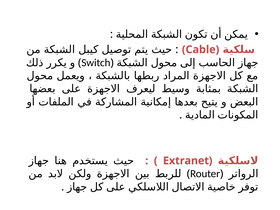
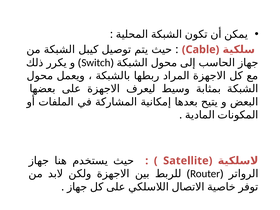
Extranet: Extranet -> Satellite
